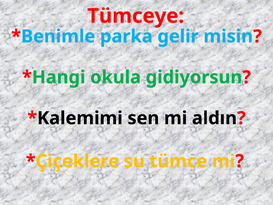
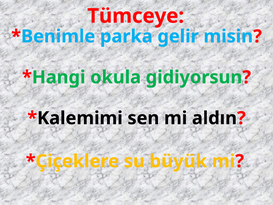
tümce: tümce -> büyük
